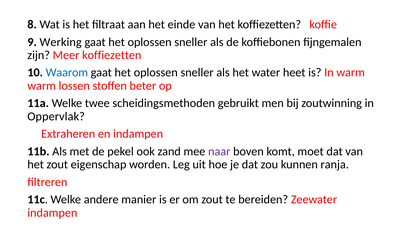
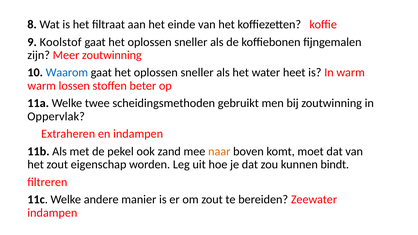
Werking: Werking -> Koolstof
Meer koffiezetten: koffiezetten -> zoutwinning
naar colour: purple -> orange
ranja: ranja -> bindt
